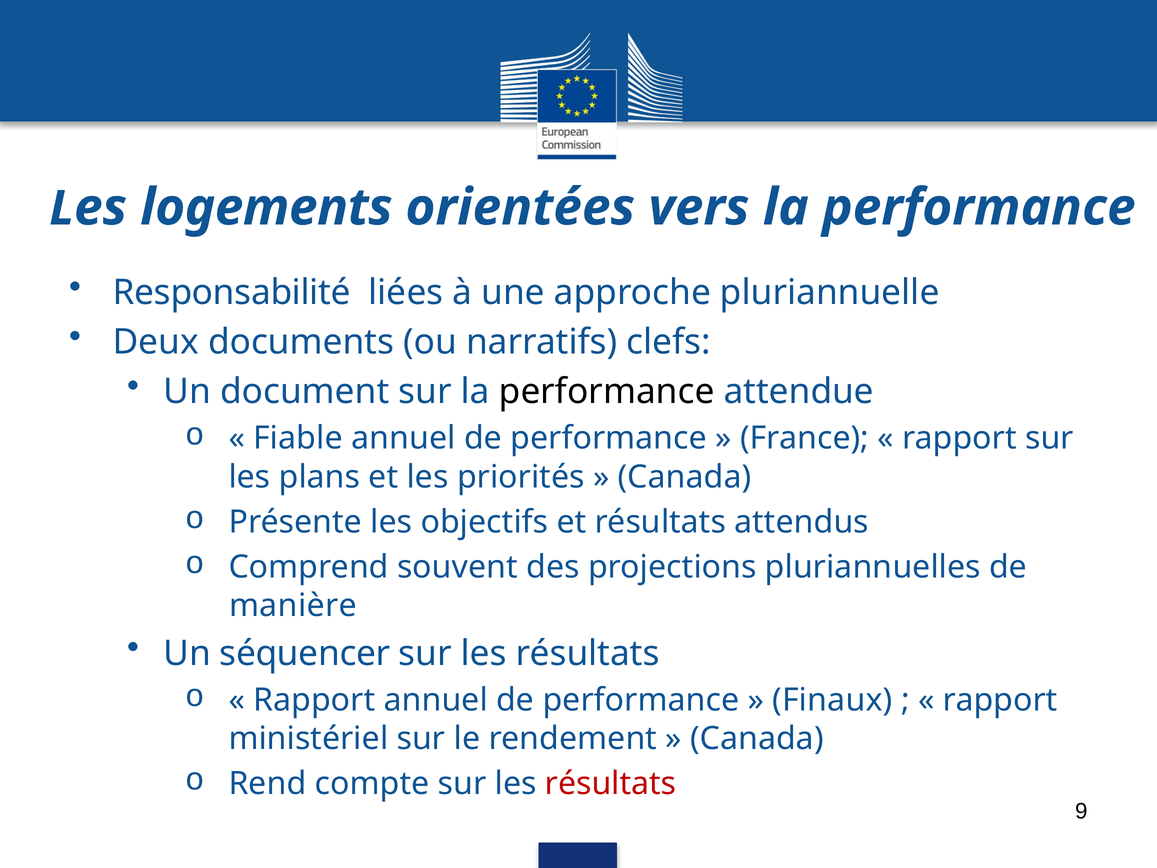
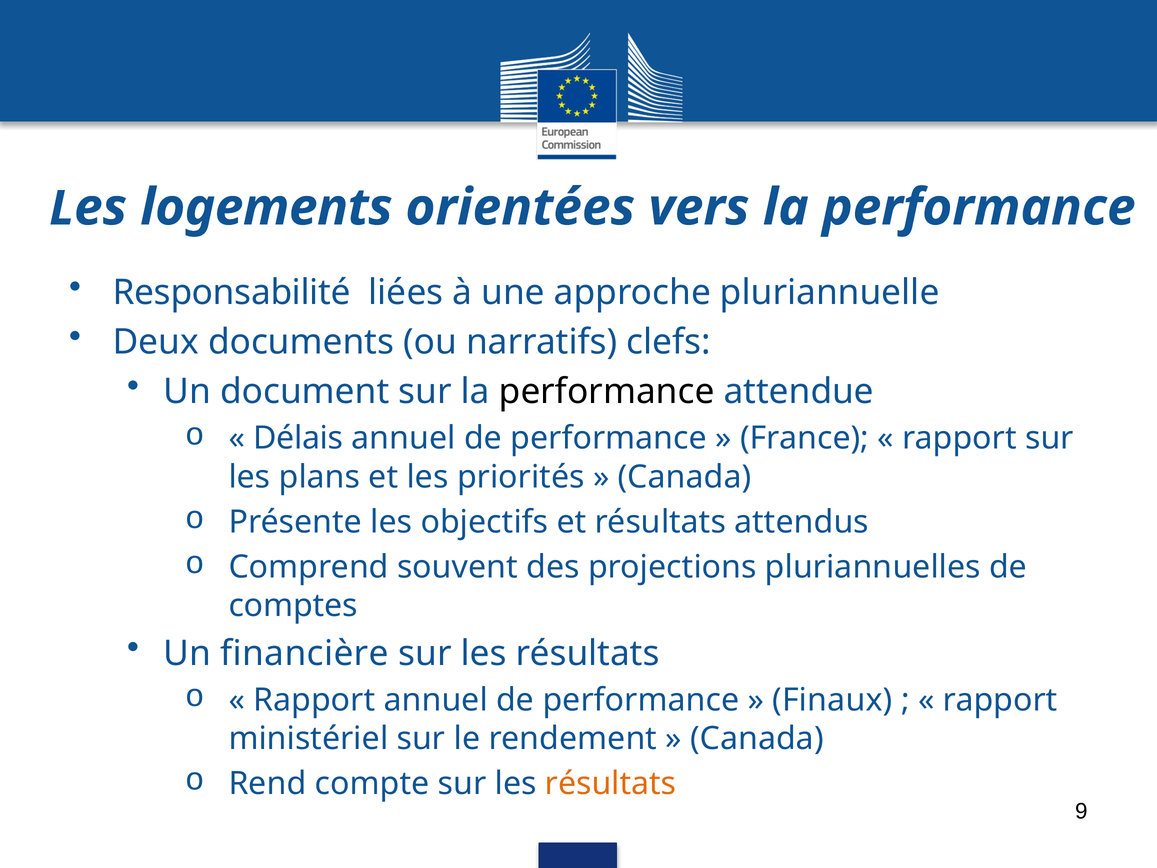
Fiable: Fiable -> Délais
manière: manière -> comptes
séquencer: séquencer -> financière
résultats at (610, 783) colour: red -> orange
